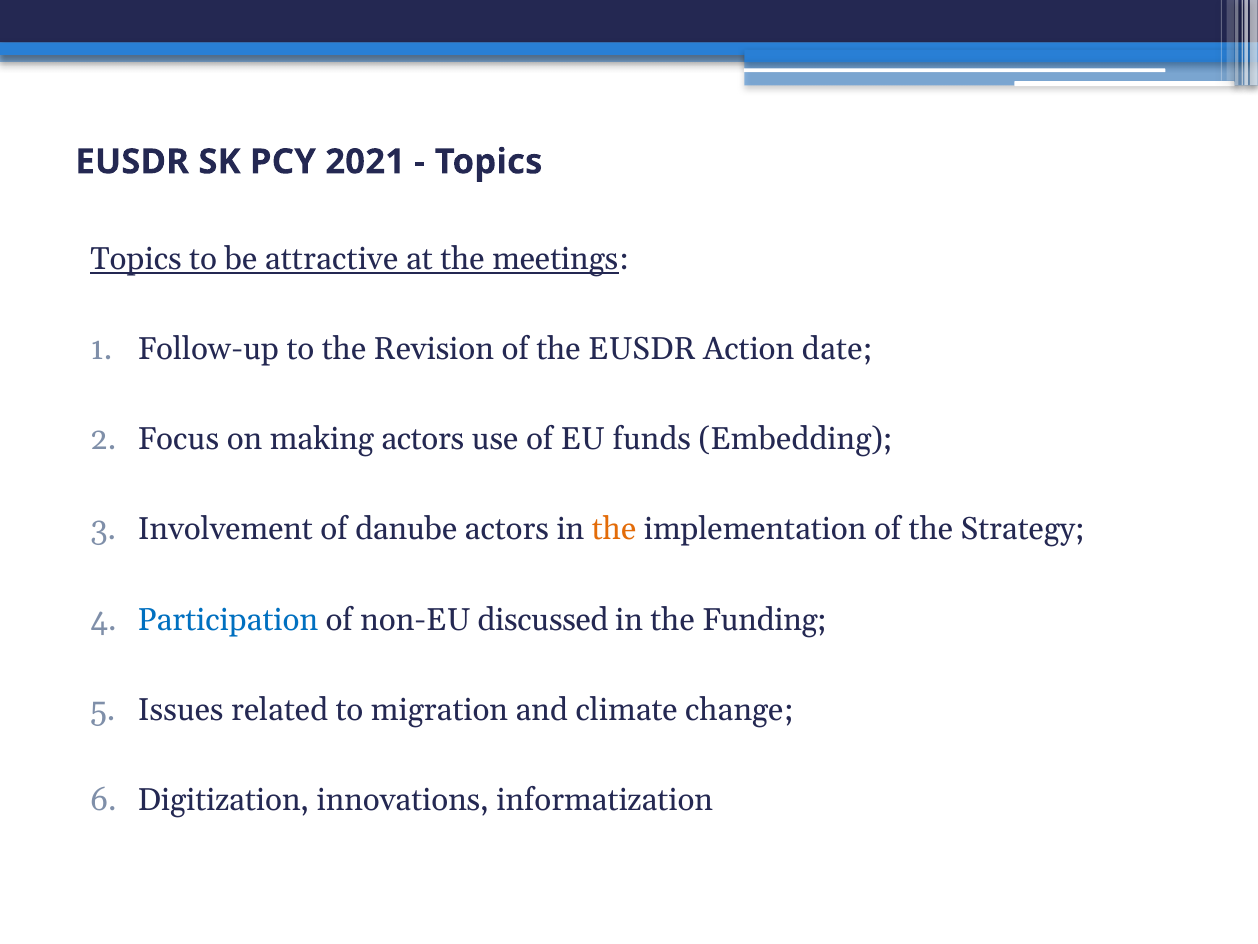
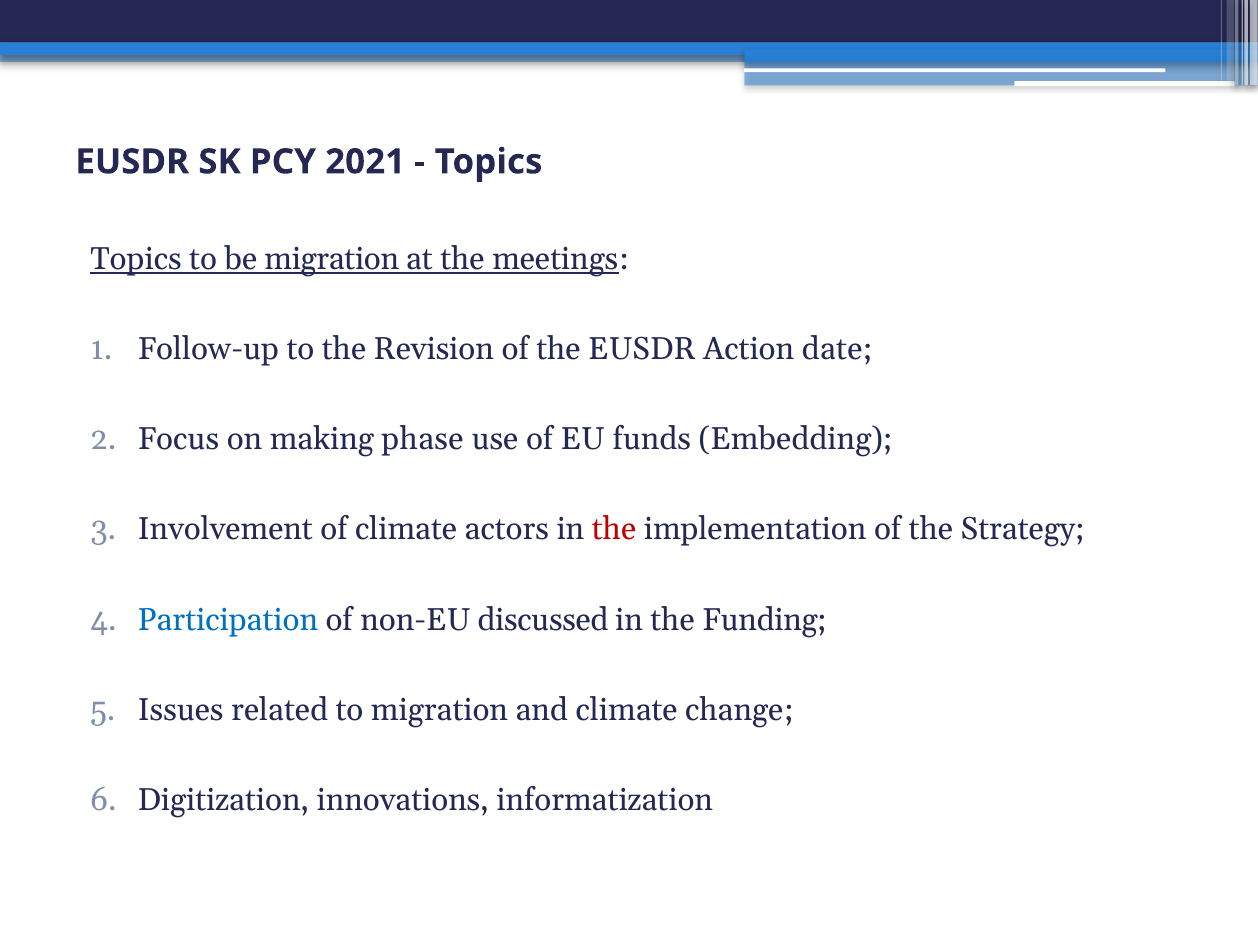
be attractive: attractive -> migration
making actors: actors -> phase
of danube: danube -> climate
the at (614, 529) colour: orange -> red
